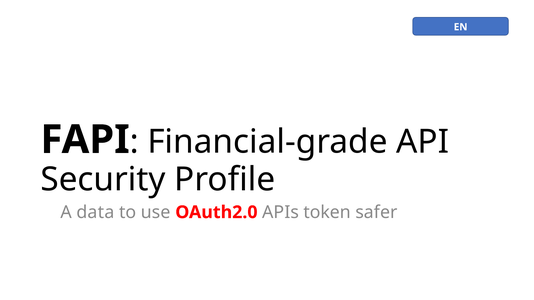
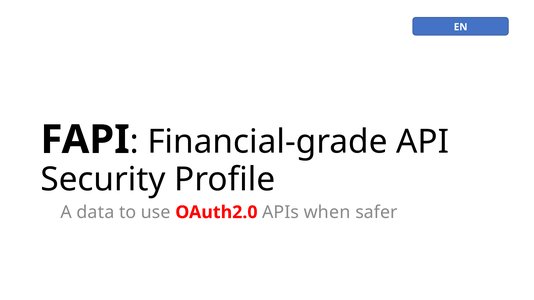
token: token -> when
